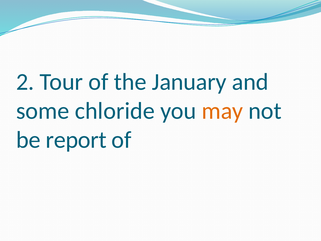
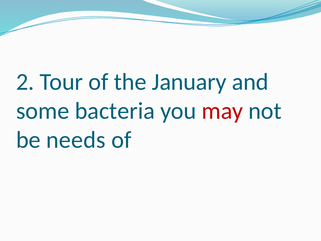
chloride: chloride -> bacteria
may colour: orange -> red
report: report -> needs
